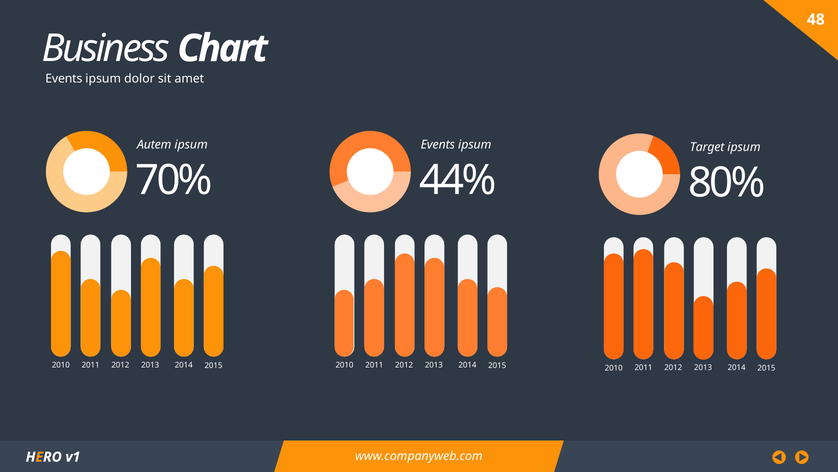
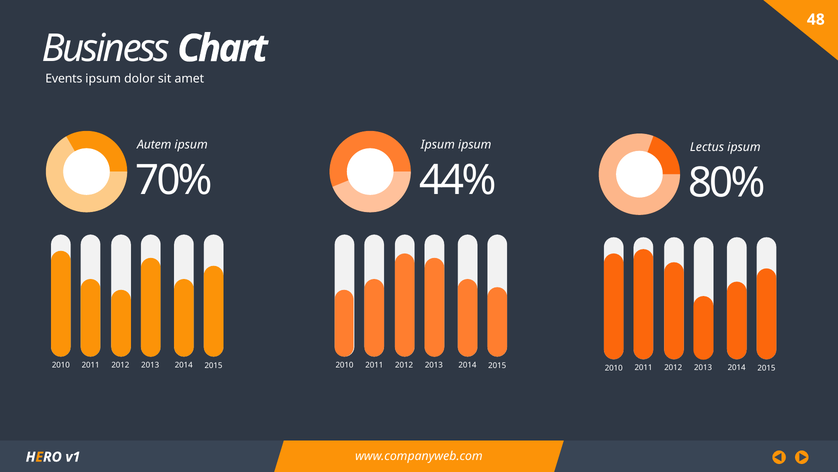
Events at (438, 144): Events -> Ipsum
Target: Target -> Lectus
